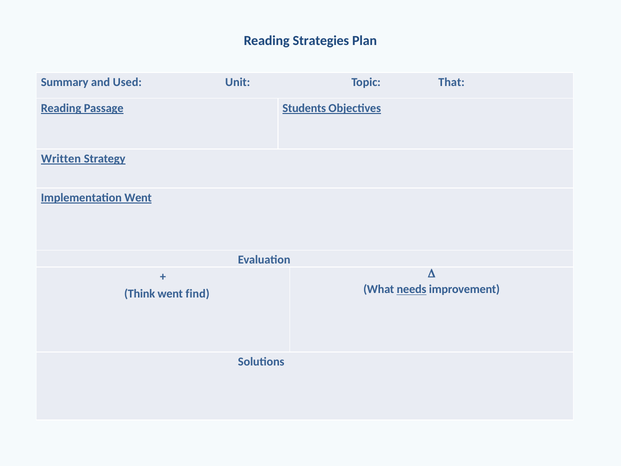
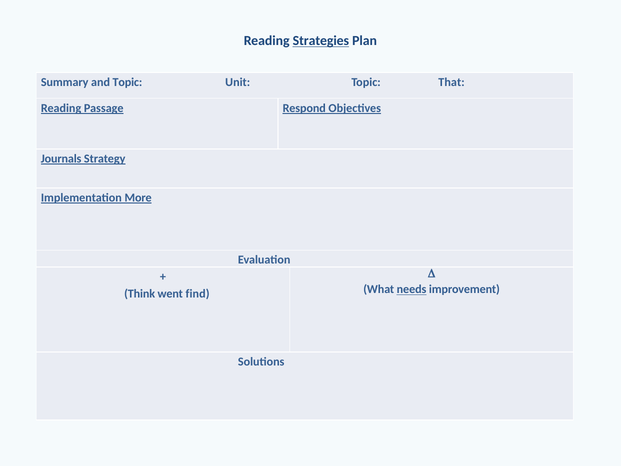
Strategies underline: none -> present
and Used: Used -> Topic
Students: Students -> Respond
Written: Written -> Journals
Implementation Went: Went -> More
